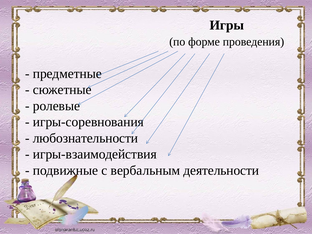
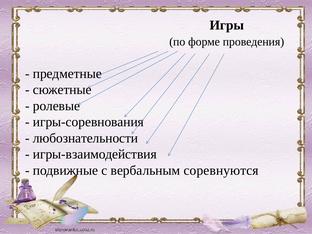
деятельности: деятельности -> соревнуются
